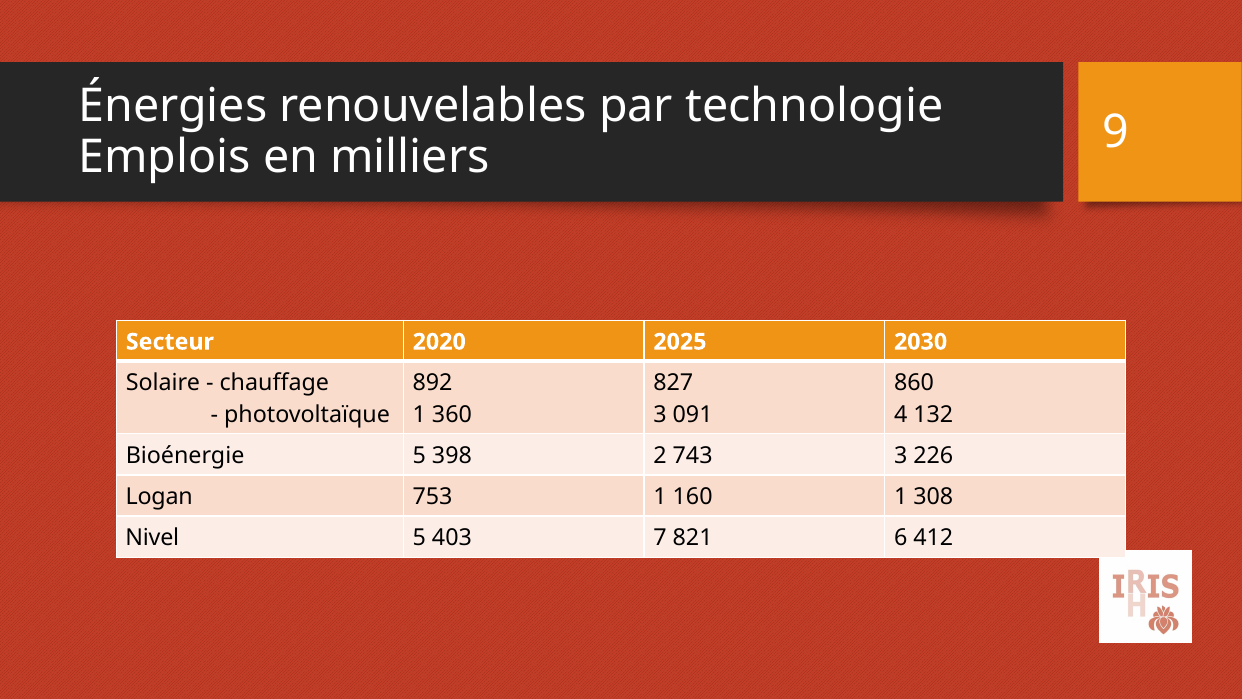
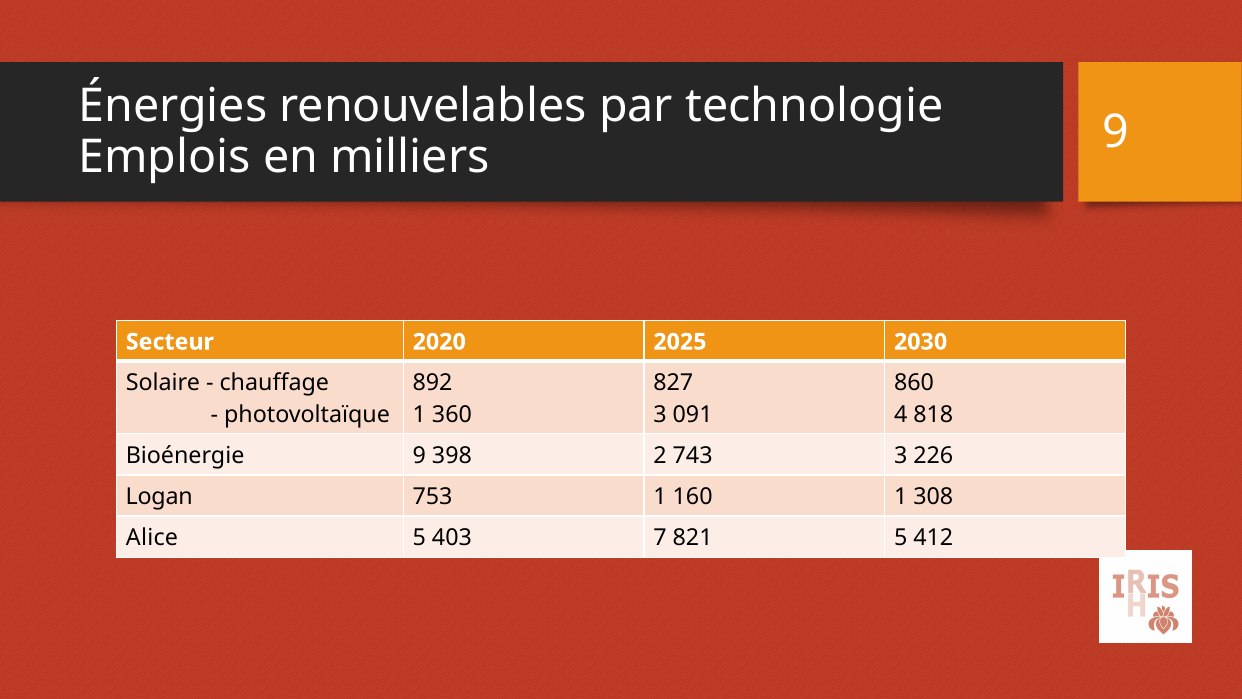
132: 132 -> 818
Bioénergie 5: 5 -> 9
Nivel: Nivel -> Alice
821 6: 6 -> 5
